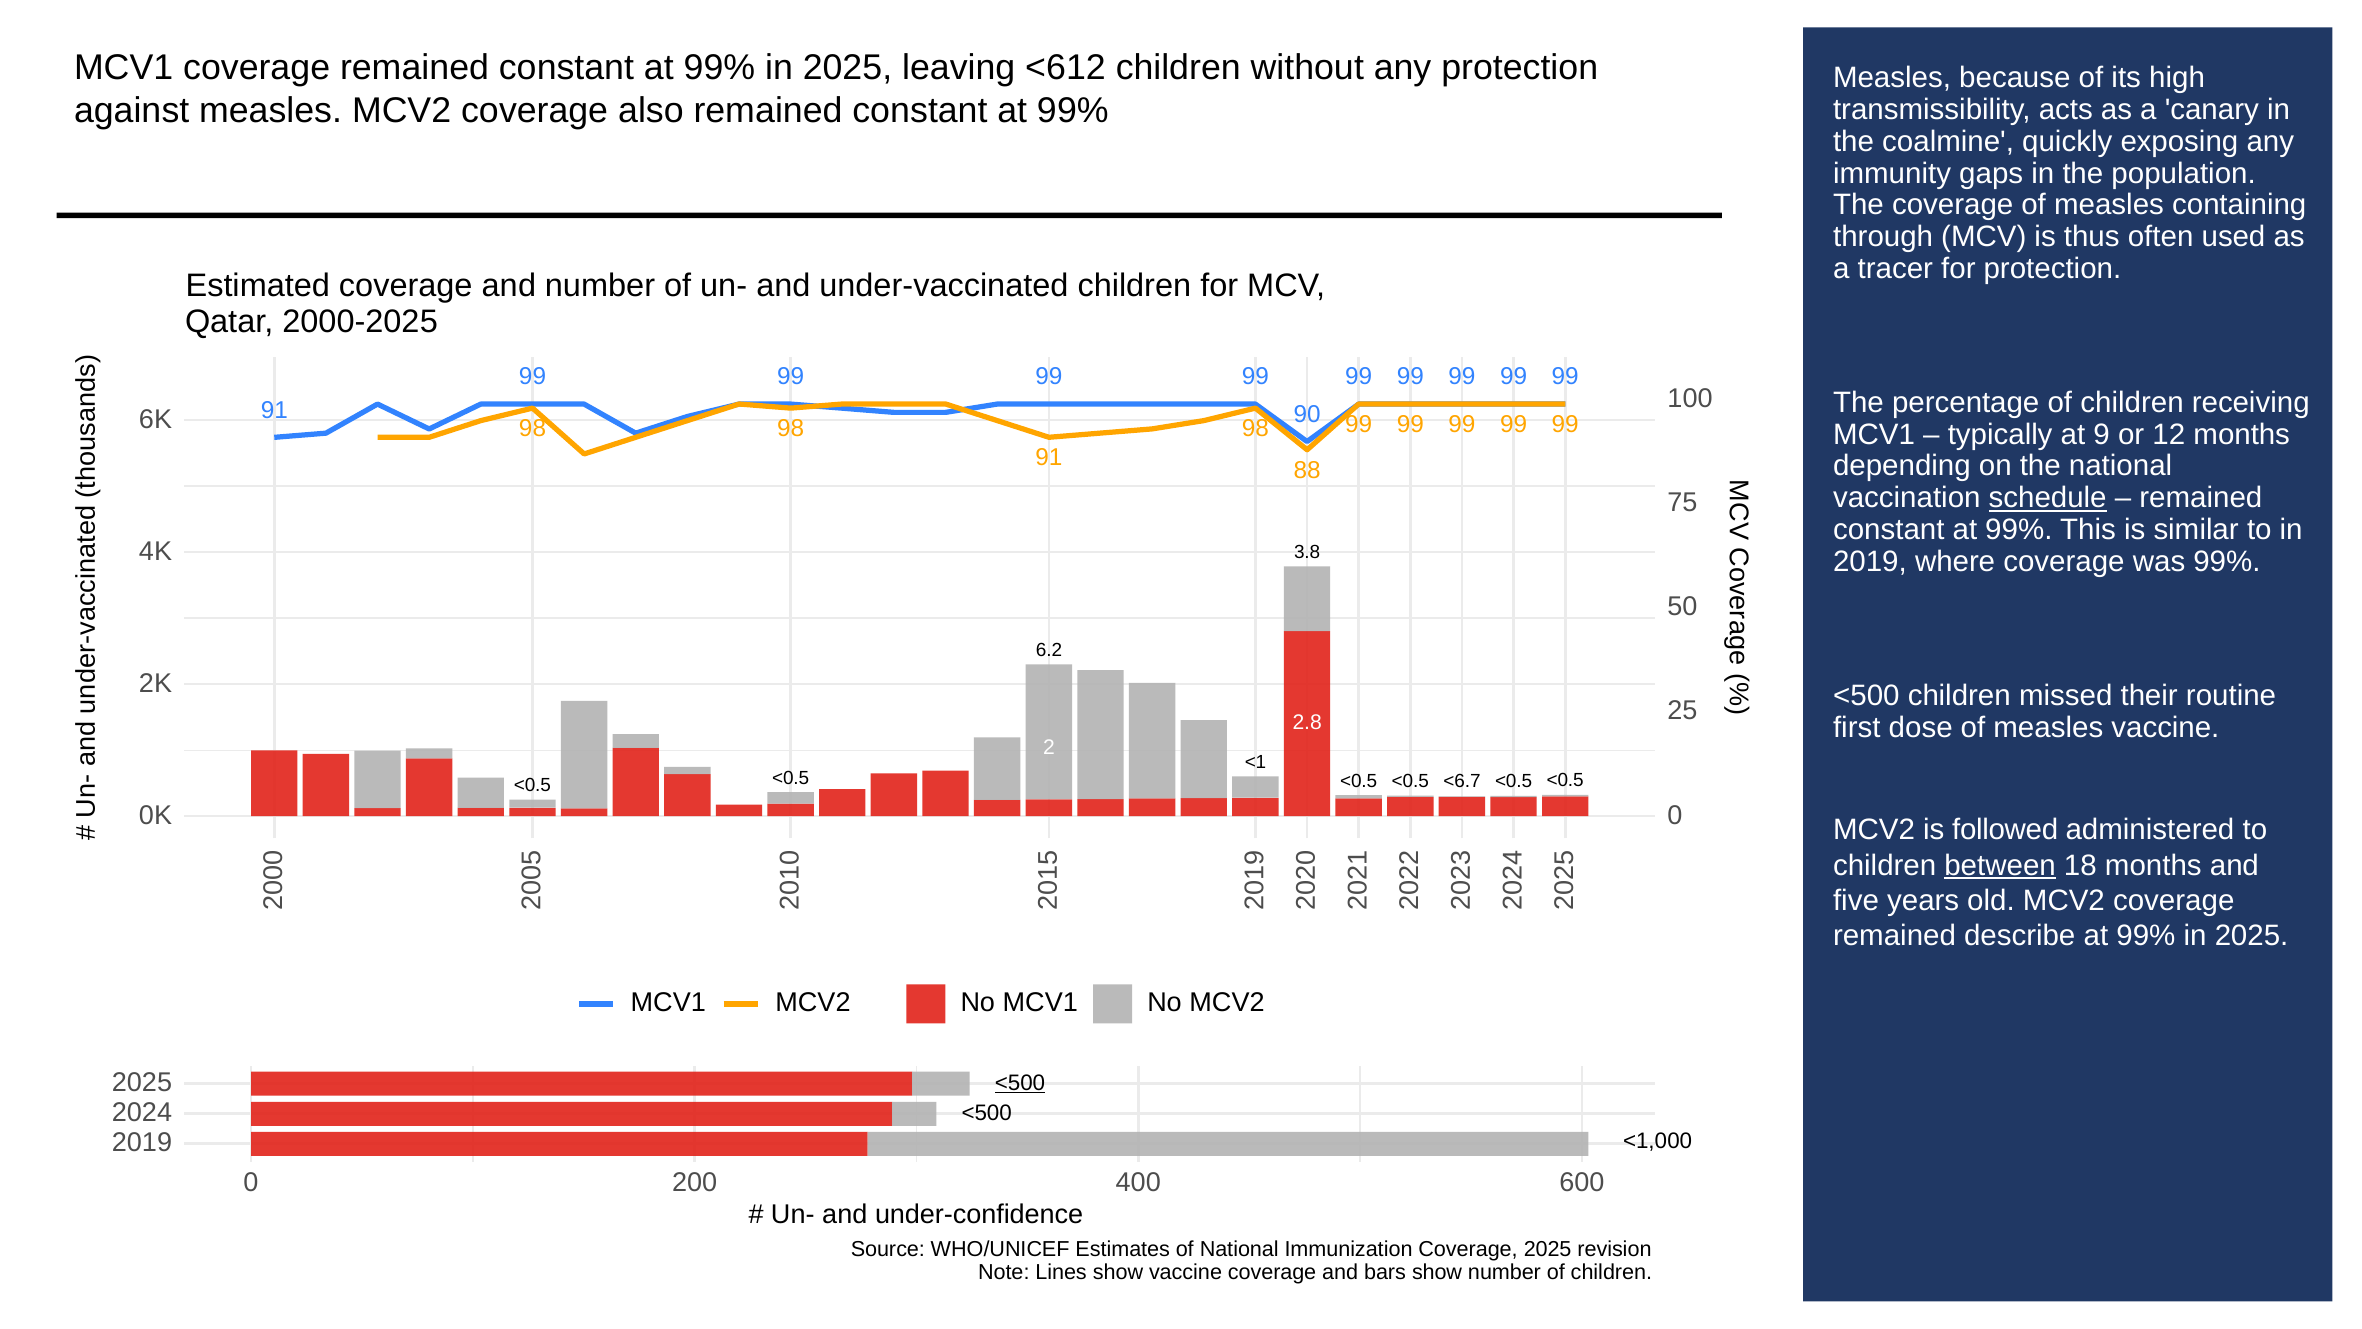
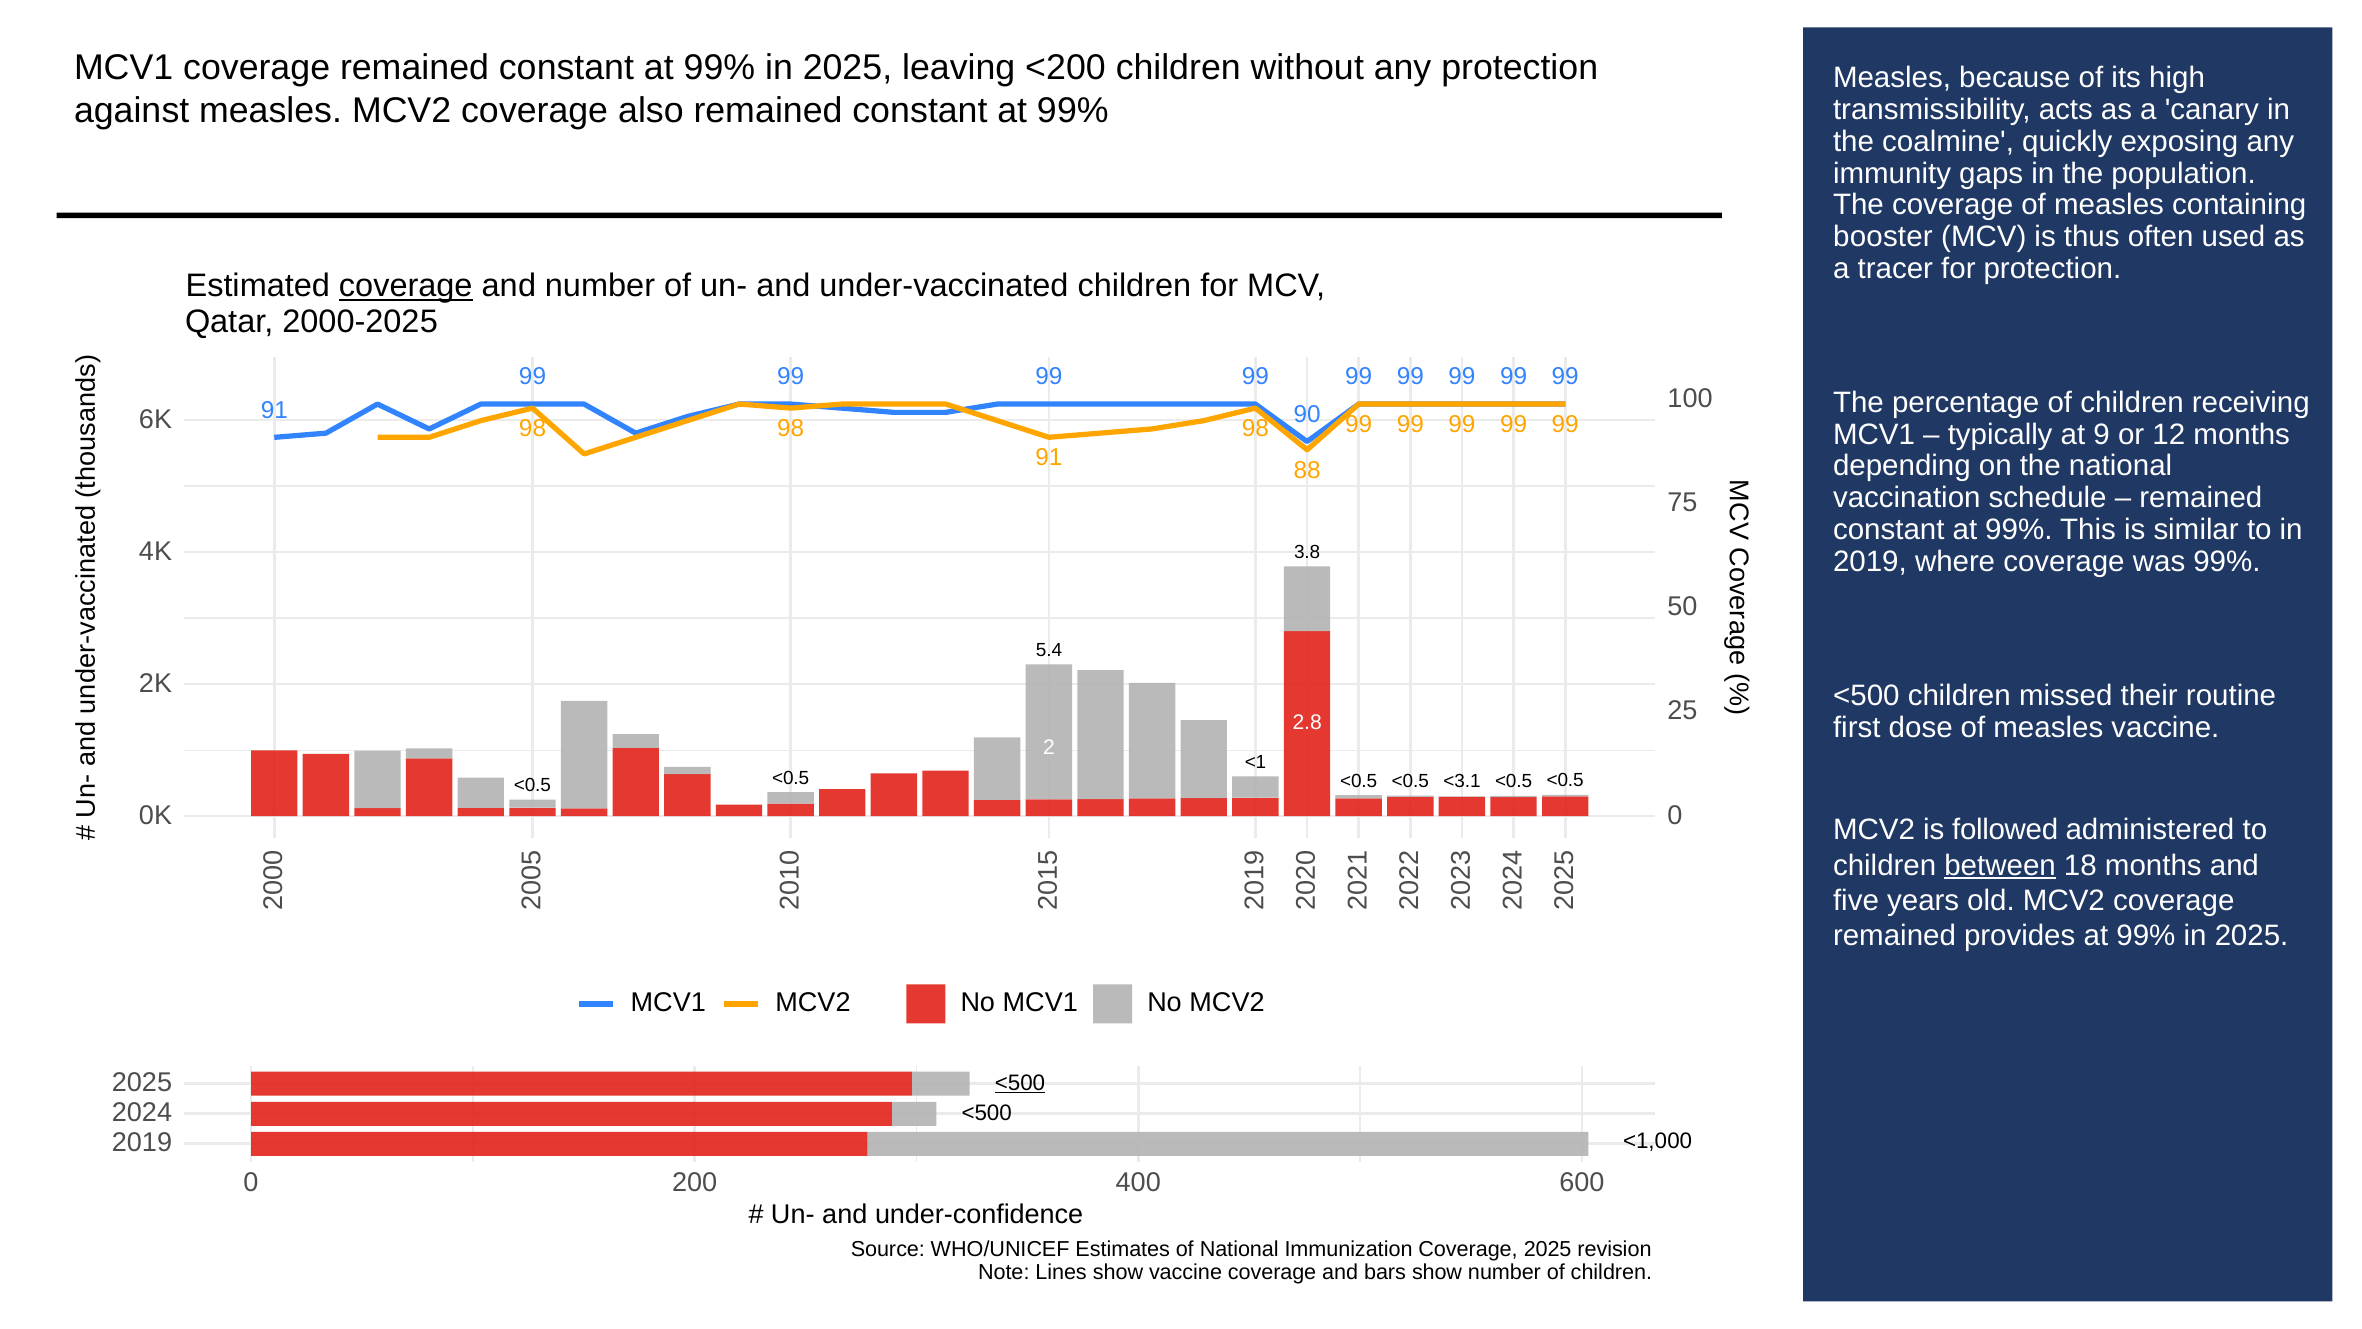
<612: <612 -> <200
through: through -> booster
coverage at (406, 286) underline: none -> present
schedule underline: present -> none
6.2: 6.2 -> 5.4
<6.7: <6.7 -> <3.1
describe: describe -> provides
